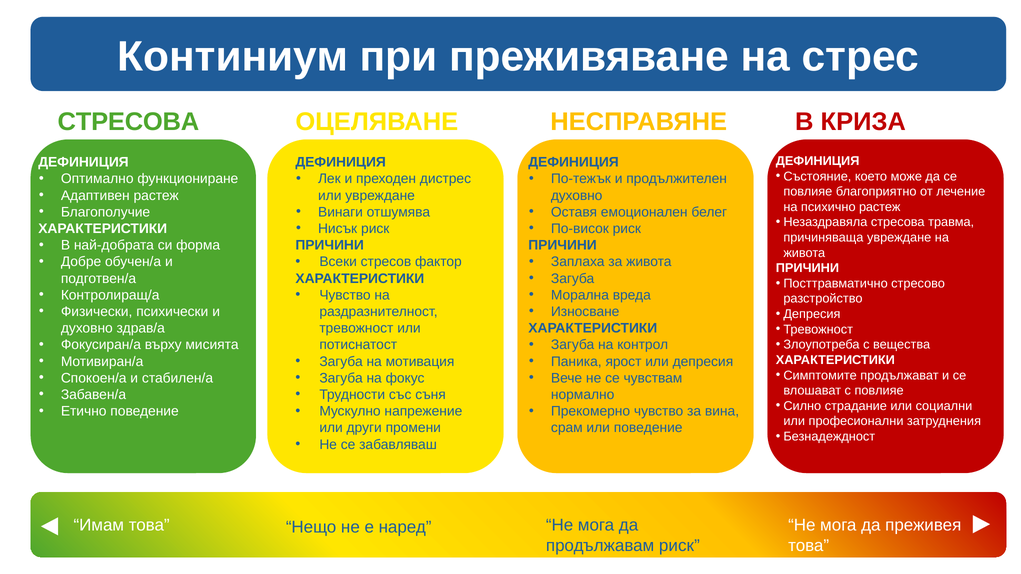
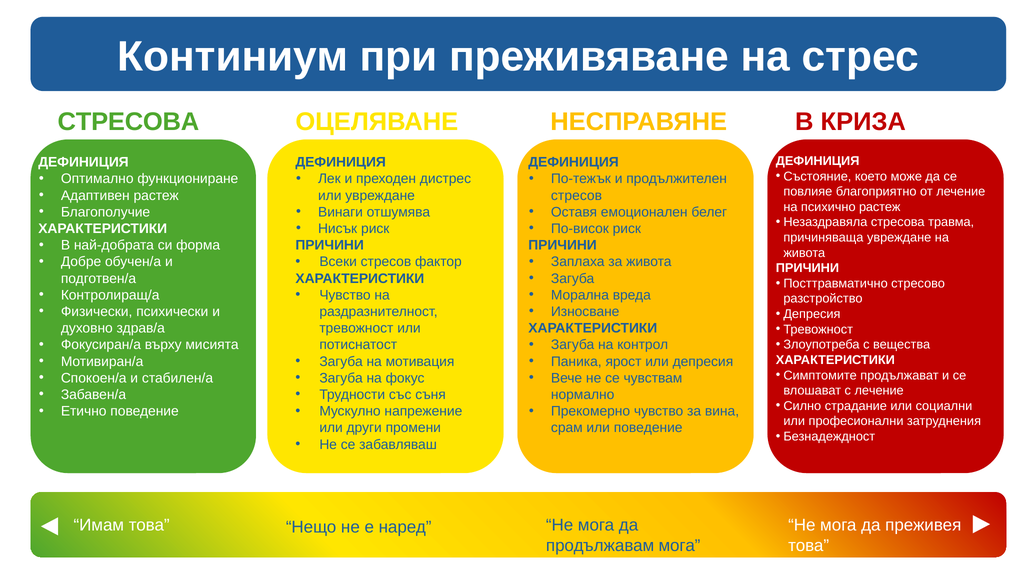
духовно at (577, 196): духовно -> стресов
с повлияе: повлияе -> лечение
продължавам риск: риск -> мога
